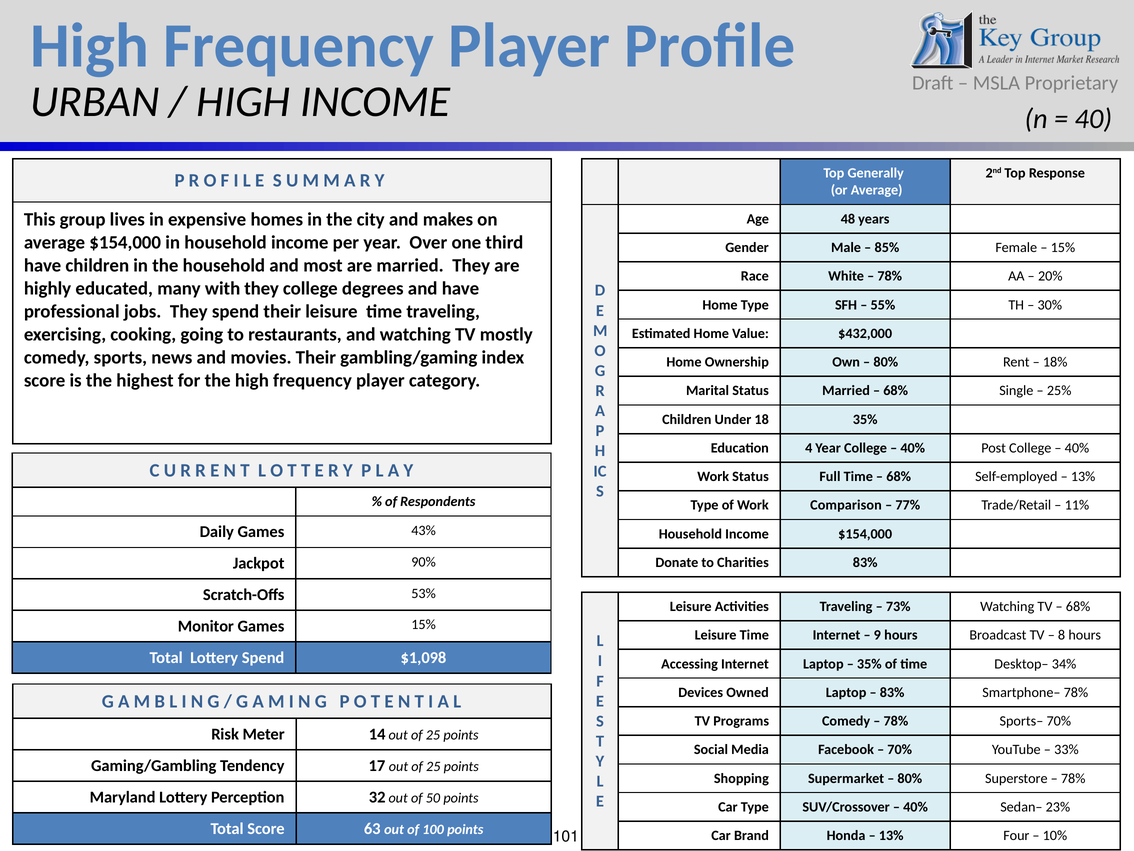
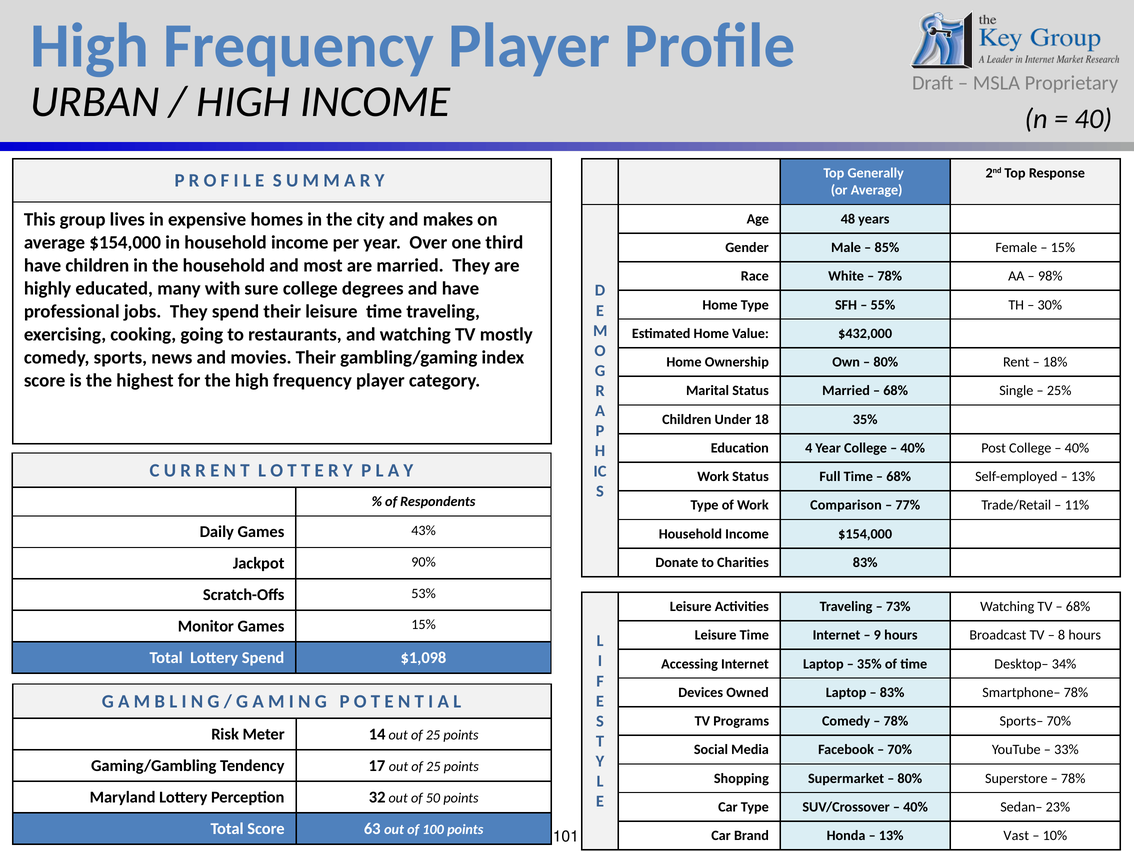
20%: 20% -> 98%
with they: they -> sure
Four: Four -> Vast
